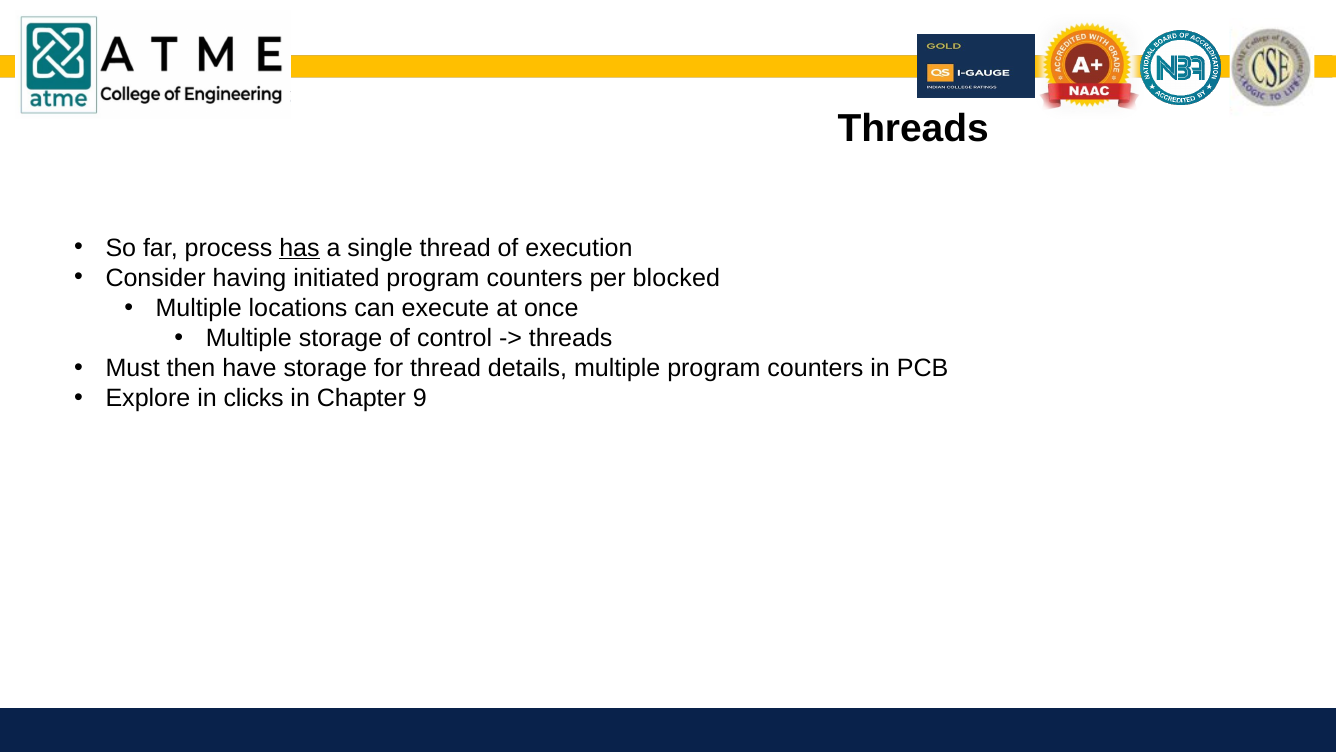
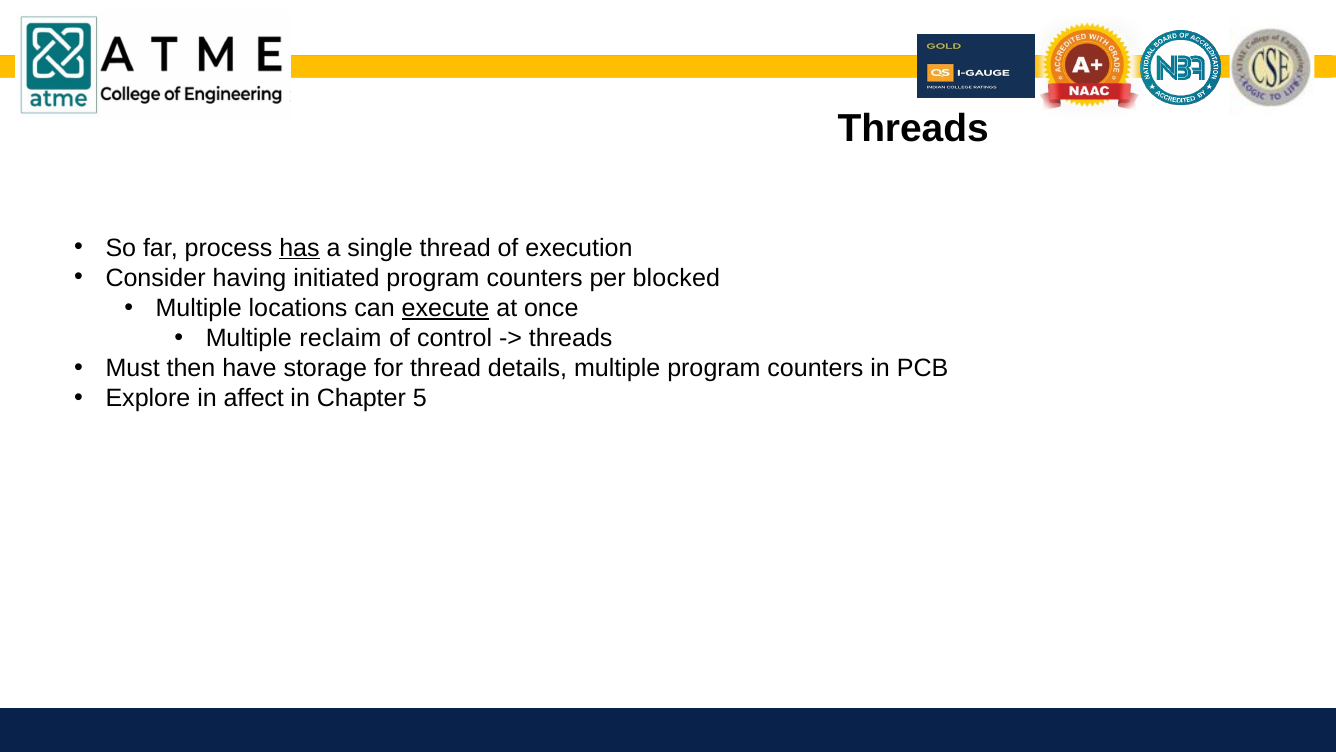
execute underline: none -> present
Multiple storage: storage -> reclaim
clicks: clicks -> affect
9: 9 -> 5
